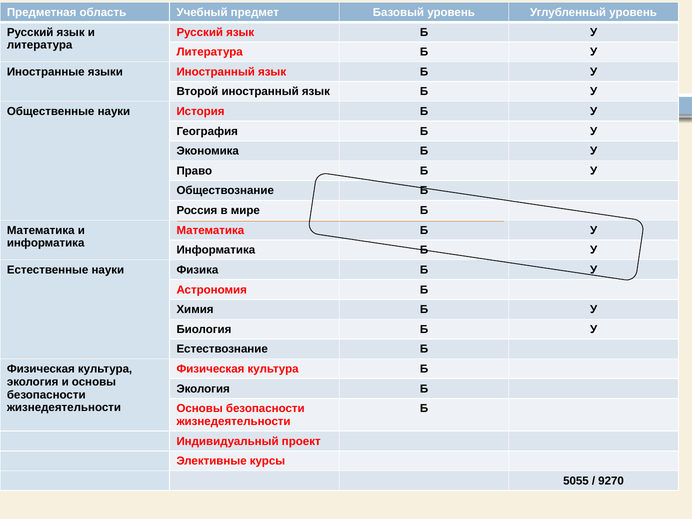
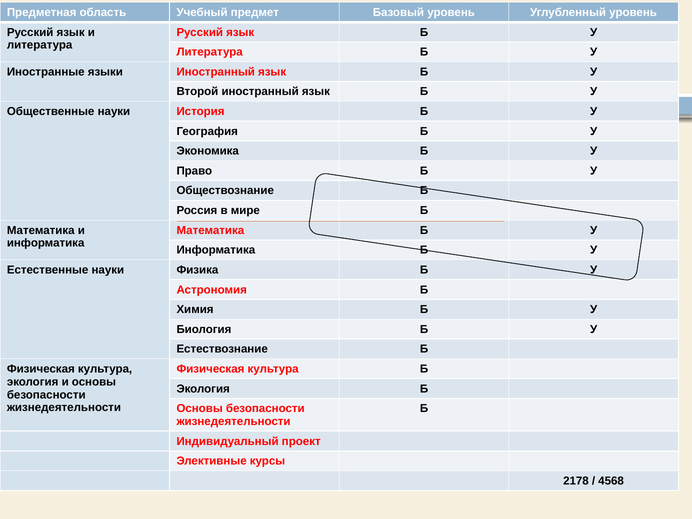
5055: 5055 -> 2178
9270: 9270 -> 4568
